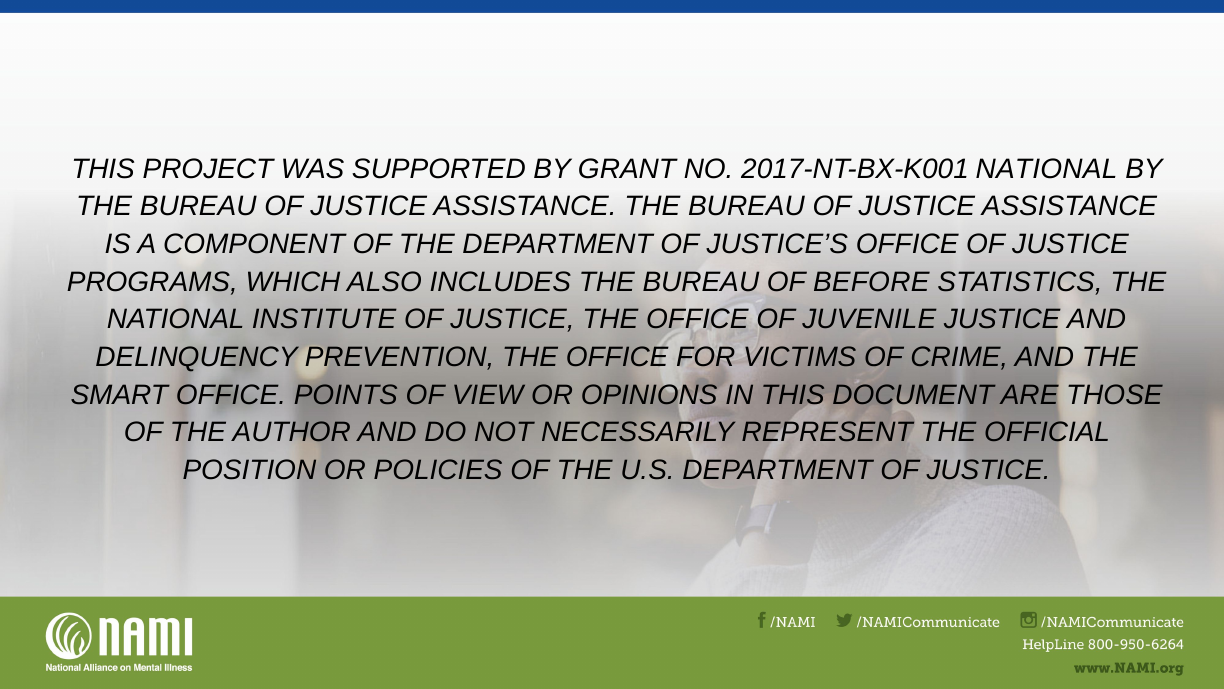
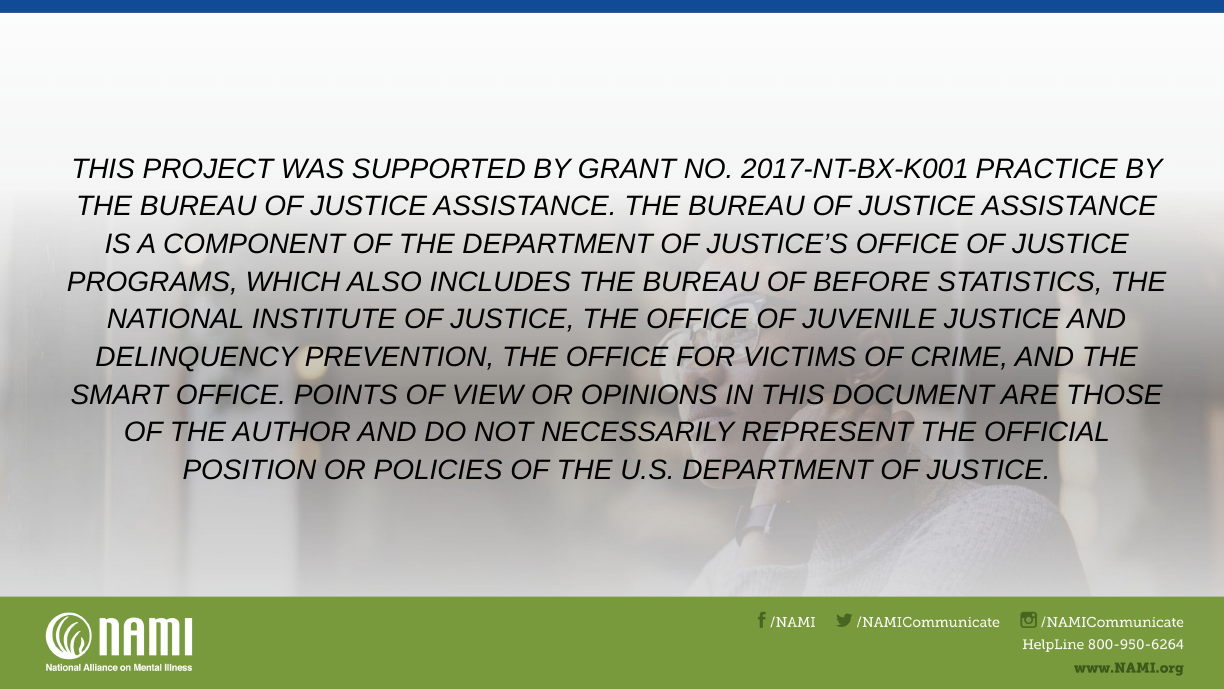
2017-NT-BX-K001 NATIONAL: NATIONAL -> PRACTICE
